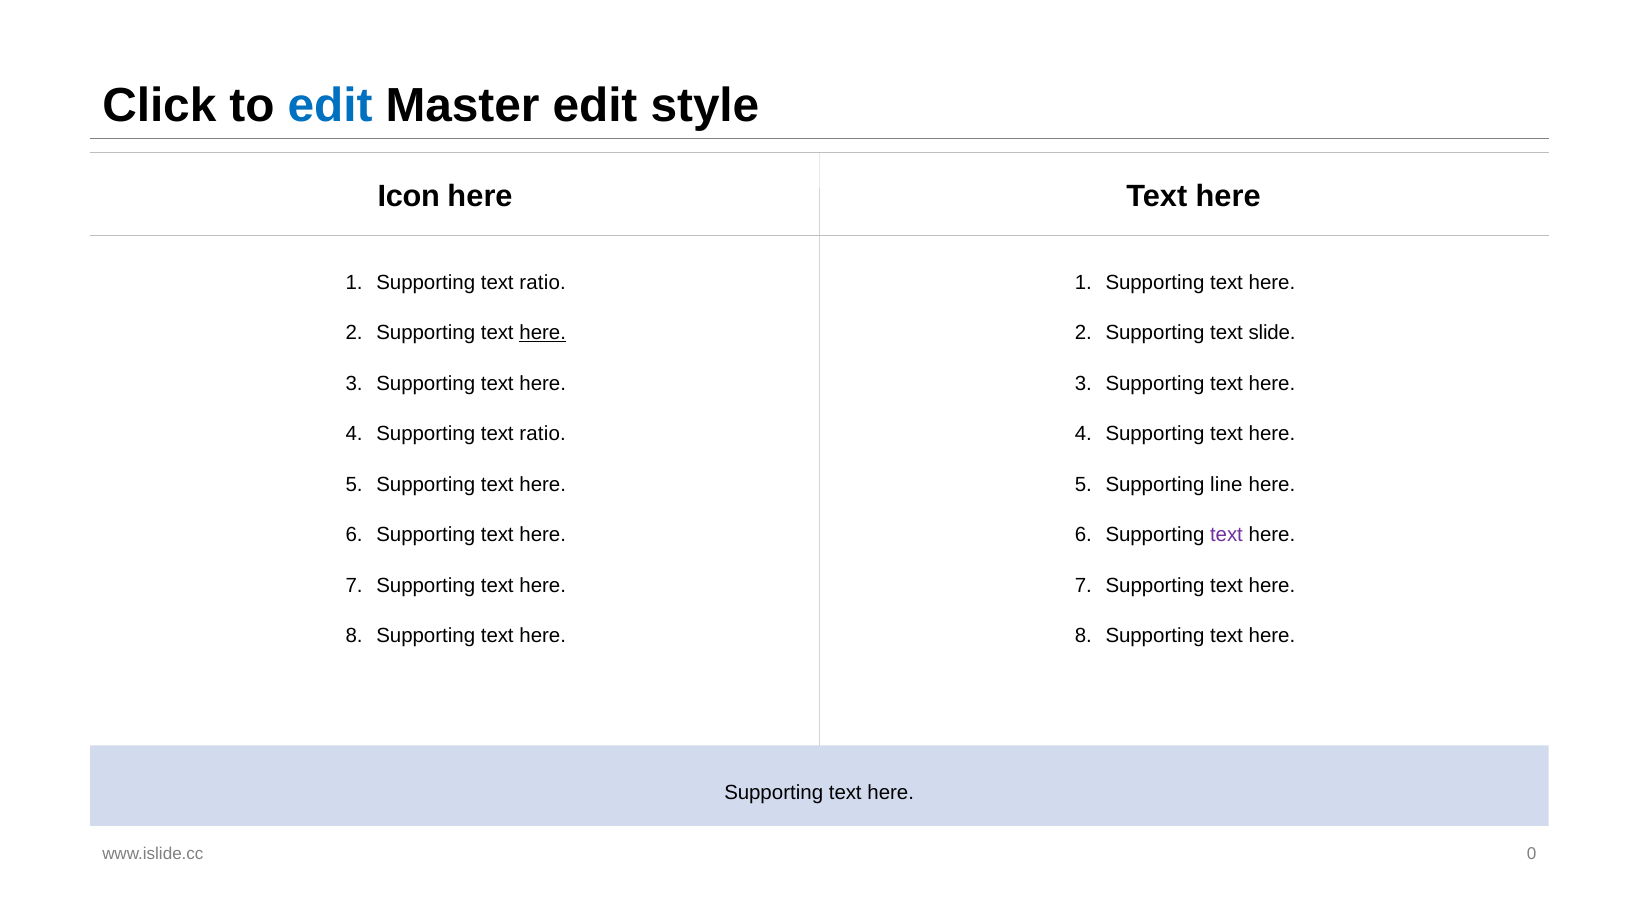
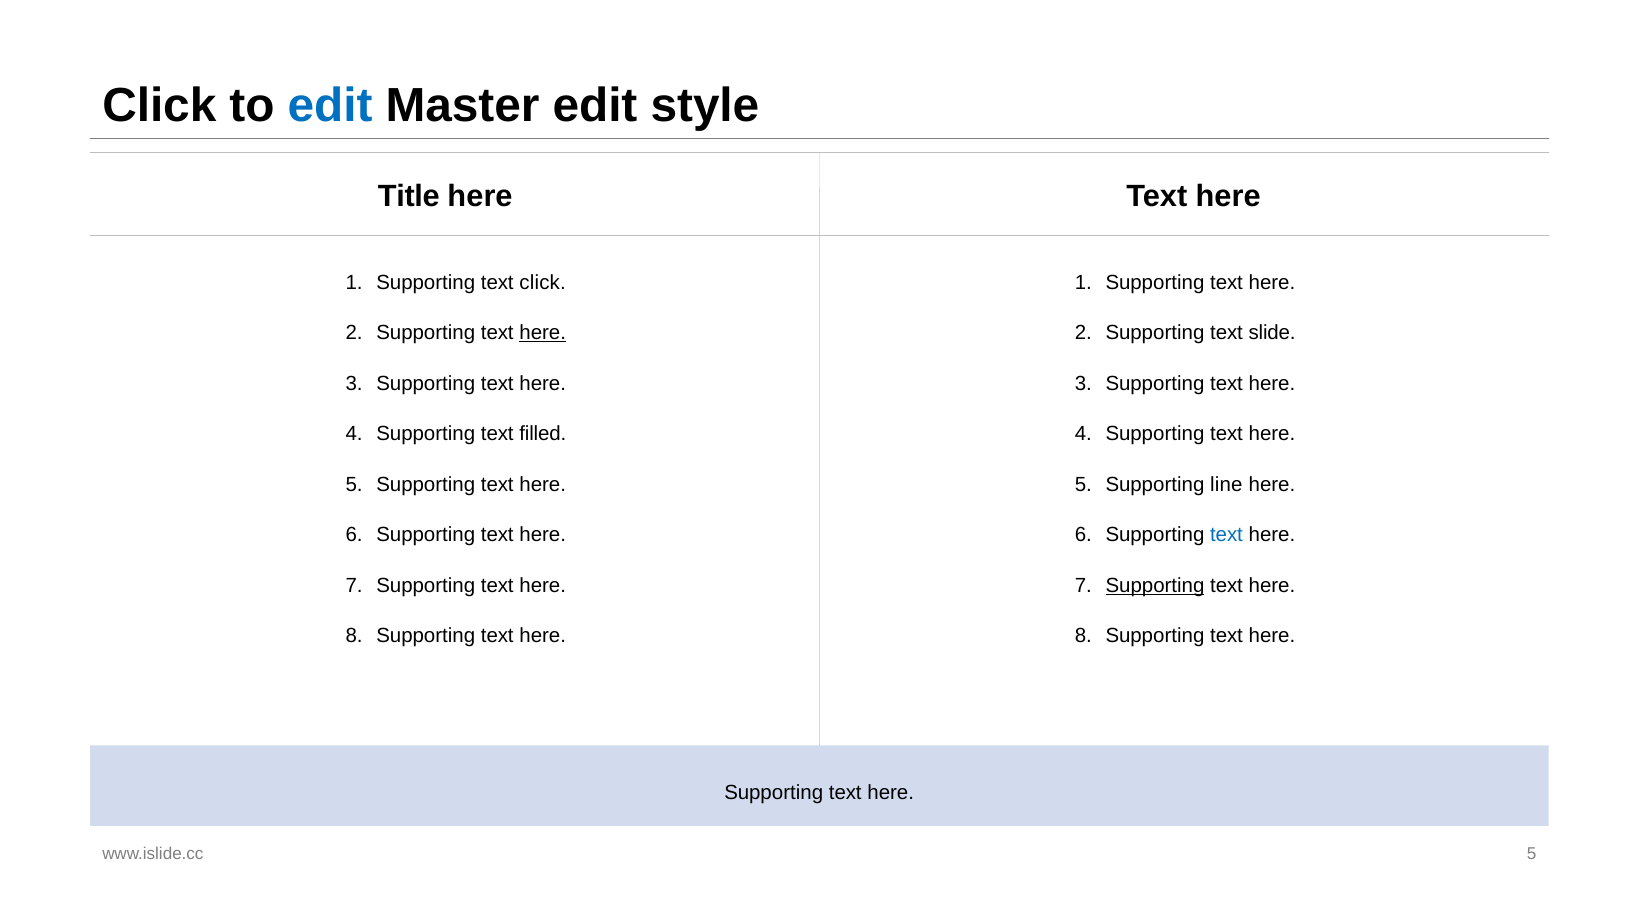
Icon: Icon -> Title
ratio at (543, 282): ratio -> click
ratio at (543, 434): ratio -> filled
text at (1226, 535) colour: purple -> blue
Supporting at (1155, 586) underline: none -> present
www.islide.cc 0: 0 -> 5
